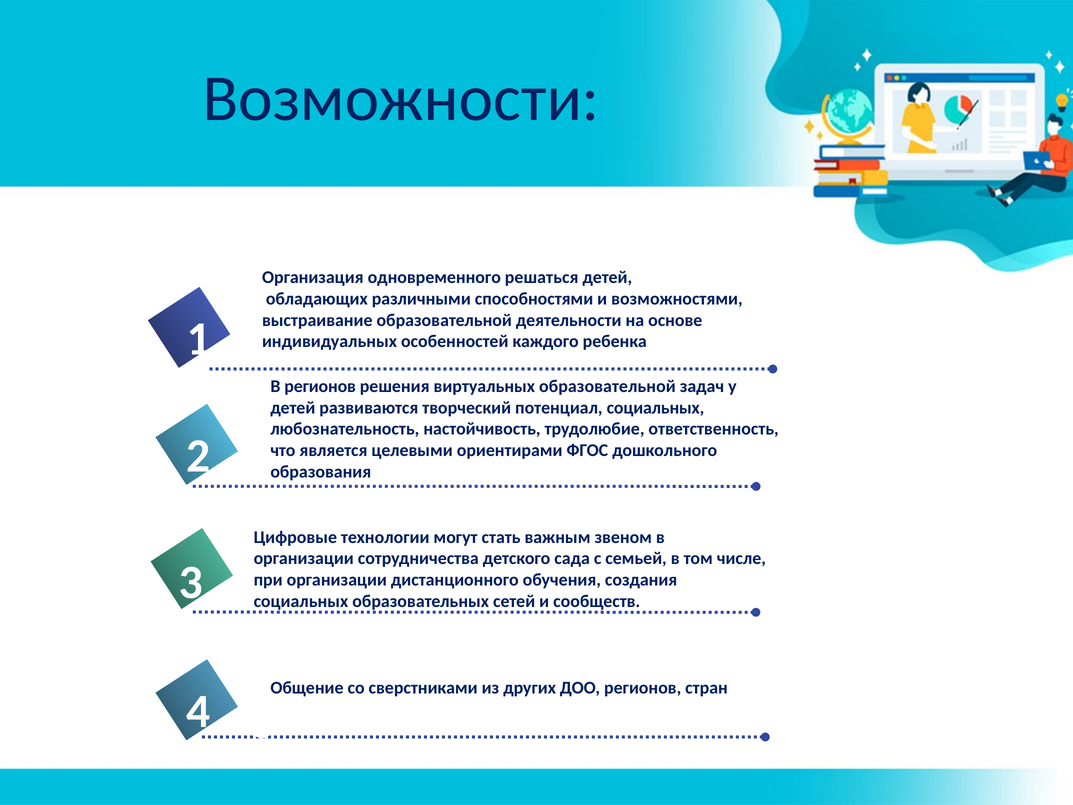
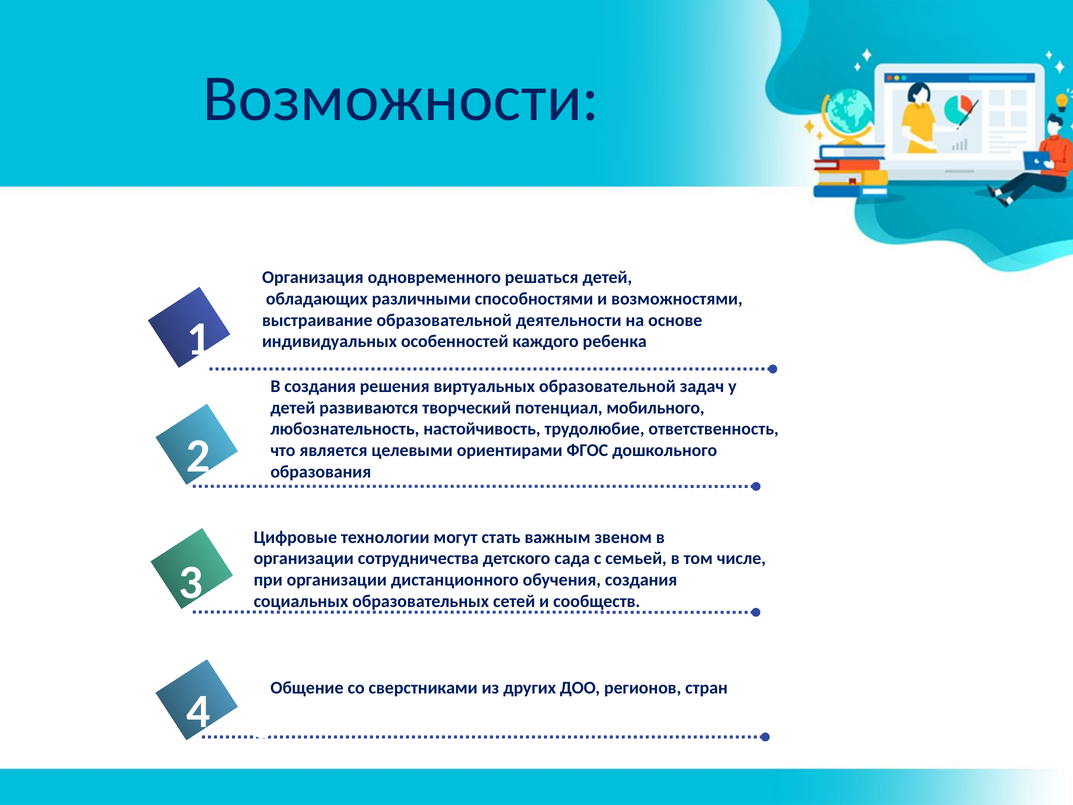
В регионов: регионов -> создания
потенциал социальных: социальных -> мобильного
